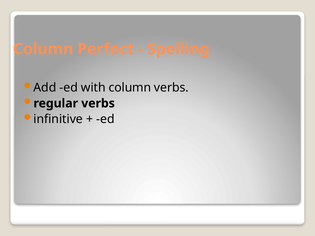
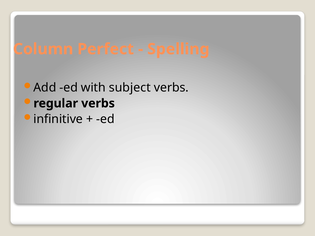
with column: column -> subject
